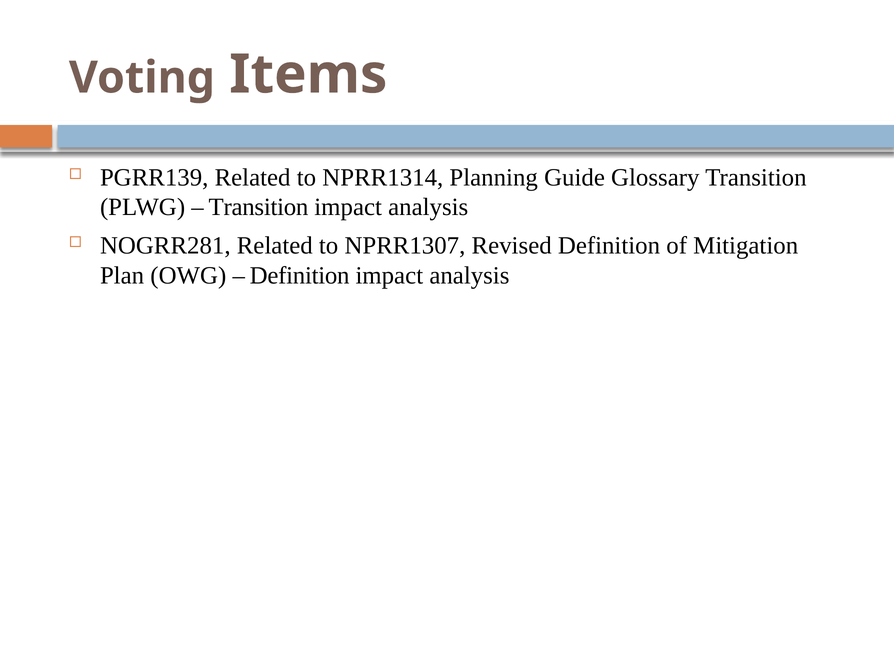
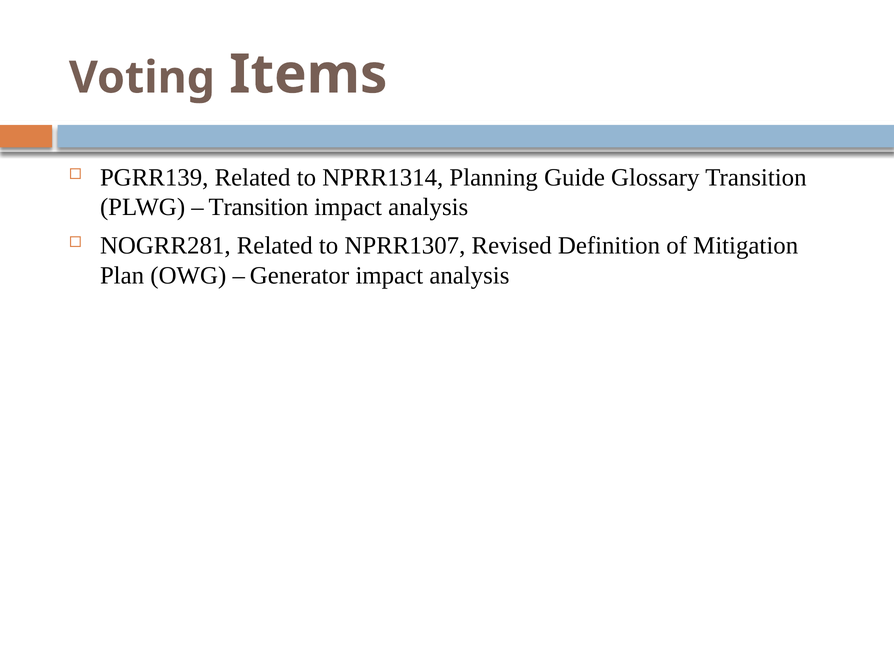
Definition at (300, 276): Definition -> Generator
